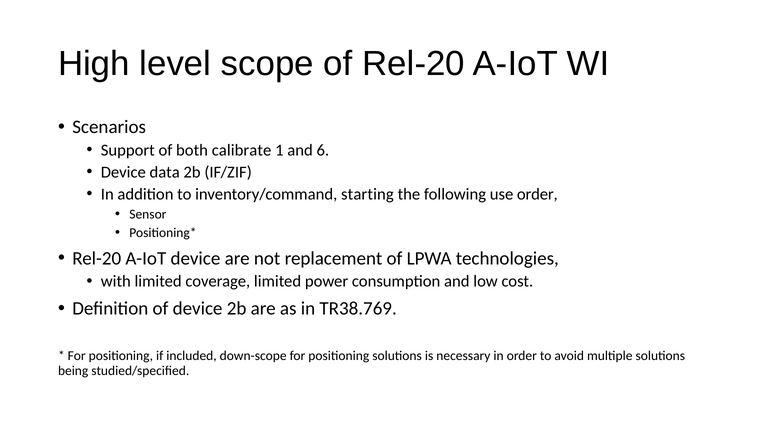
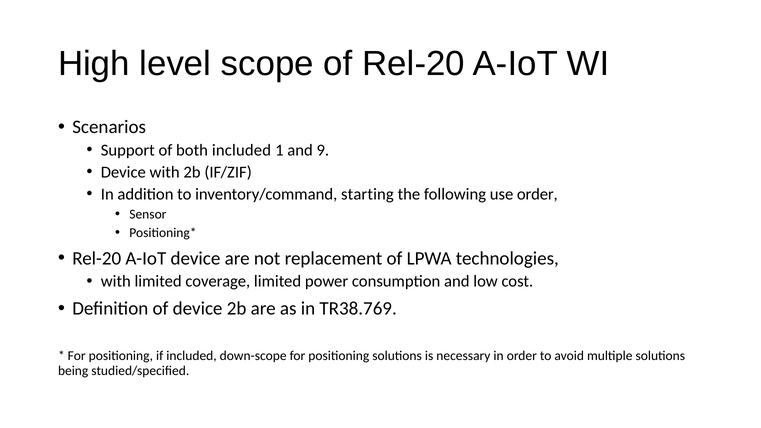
both calibrate: calibrate -> included
6: 6 -> 9
Device data: data -> with
